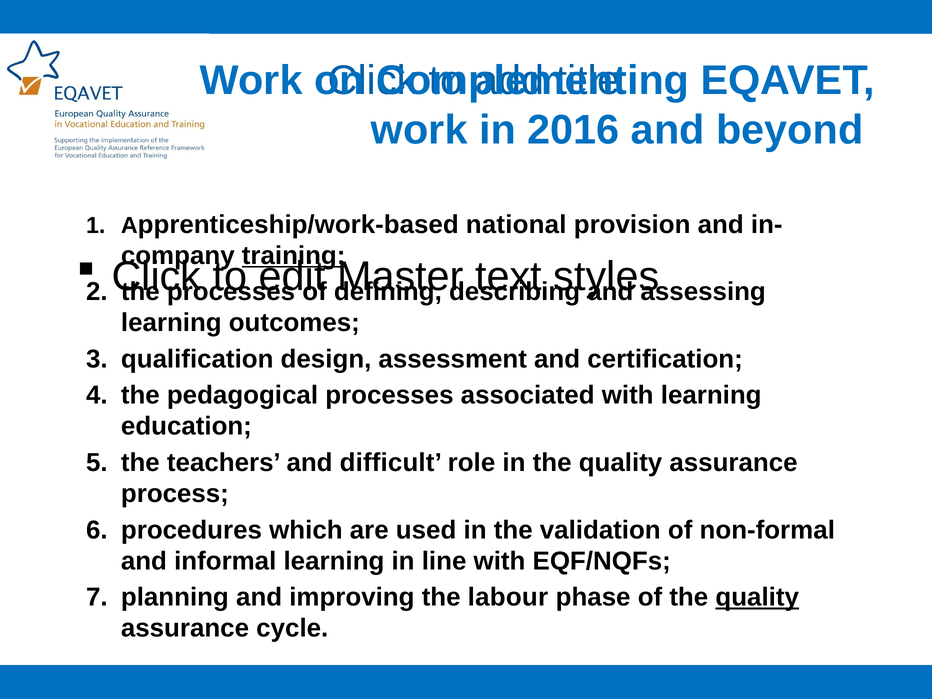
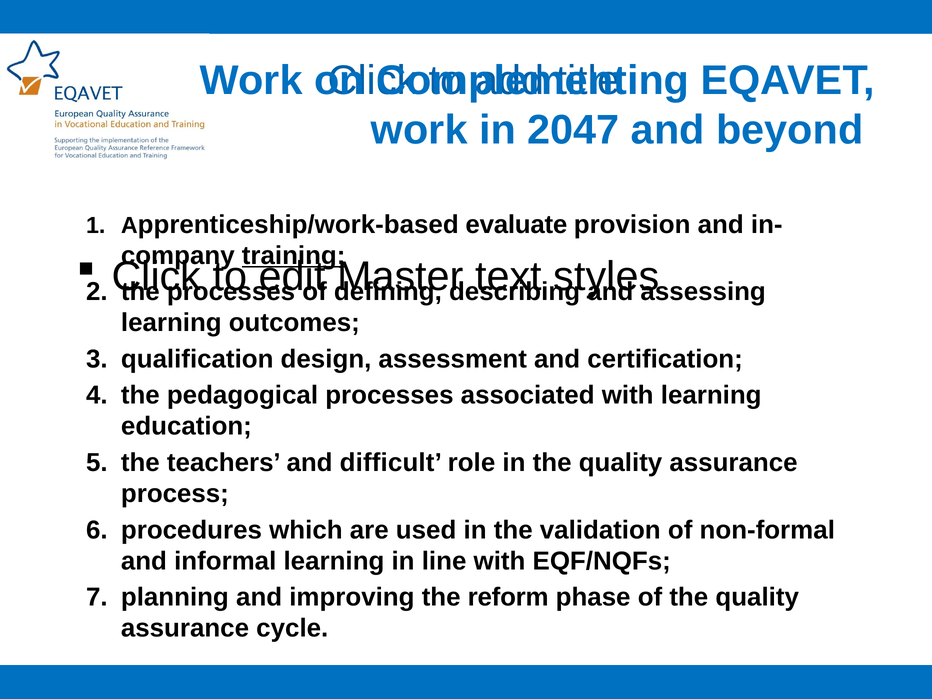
2016: 2016 -> 2047
national: national -> evaluate
labour: labour -> reform
quality at (757, 597) underline: present -> none
